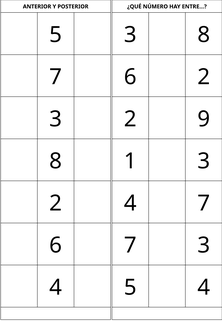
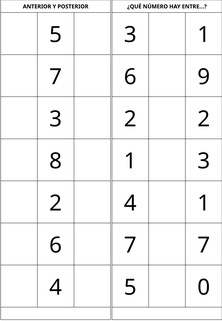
8 at (204, 35): 8 -> 1
6 2: 2 -> 9
2 9: 9 -> 2
4 7: 7 -> 1
3 at (204, 245): 3 -> 7
5 4: 4 -> 0
